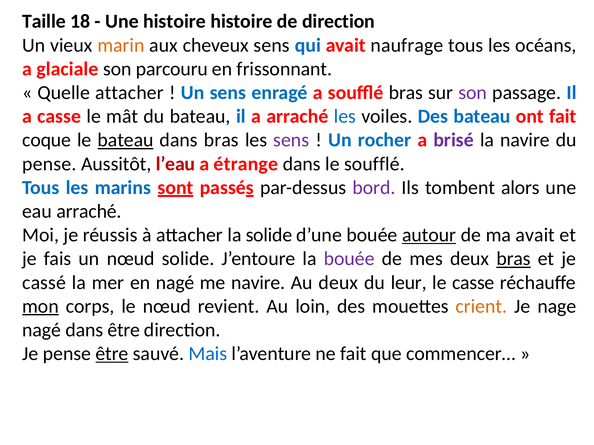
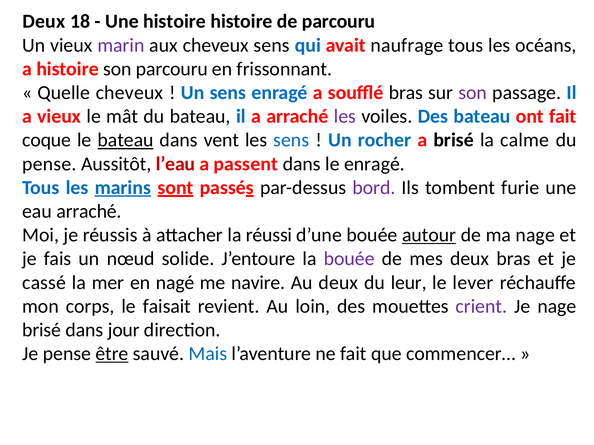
Taille at (44, 21): Taille -> Deux
de direction: direction -> parcouru
marin colour: orange -> purple
a glaciale: glaciale -> histoire
Quelle attacher: attacher -> cheveux
a casse: casse -> vieux
les at (345, 116) colour: blue -> purple
dans bras: bras -> vent
sens at (291, 140) colour: purple -> blue
brisé at (454, 140) colour: purple -> black
la navire: navire -> calme
étrange: étrange -> passent
le soufflé: soufflé -> enragé
marins underline: none -> present
alors: alors -> furie
la solide: solide -> réussi
ma avait: avait -> nage
bras at (514, 259) underline: present -> none
le casse: casse -> lever
mon underline: present -> none
le nœud: nœud -> faisait
crient colour: orange -> purple
nagé at (42, 330): nagé -> brisé
dans être: être -> jour
